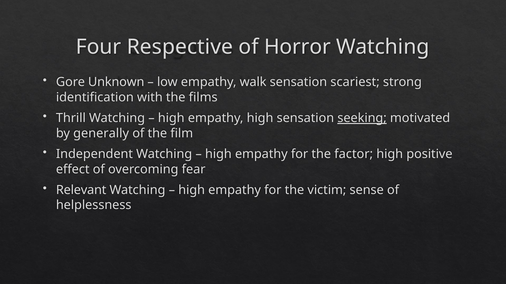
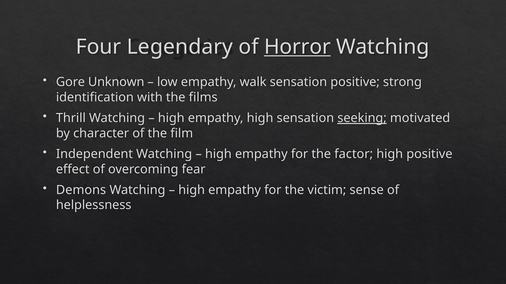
Respective: Respective -> Legendary
Horror underline: none -> present
sensation scariest: scariest -> positive
generally: generally -> character
Relevant: Relevant -> Demons
